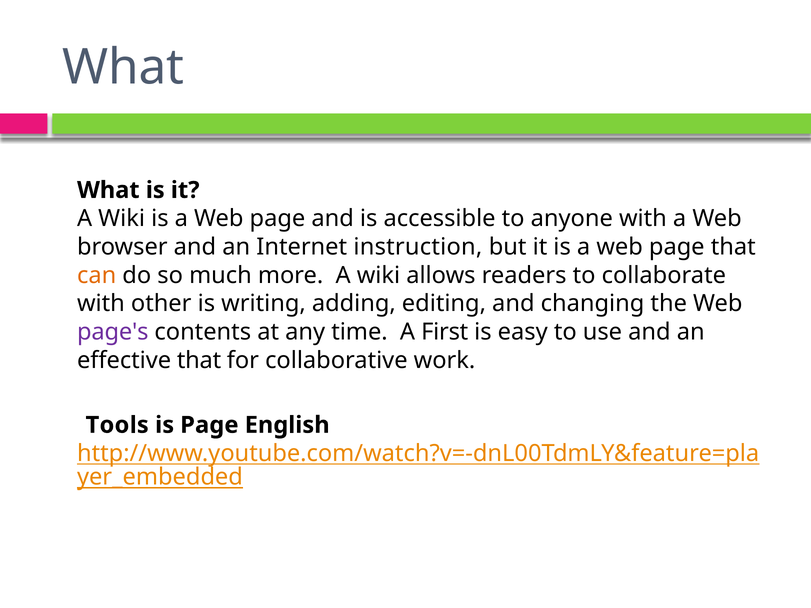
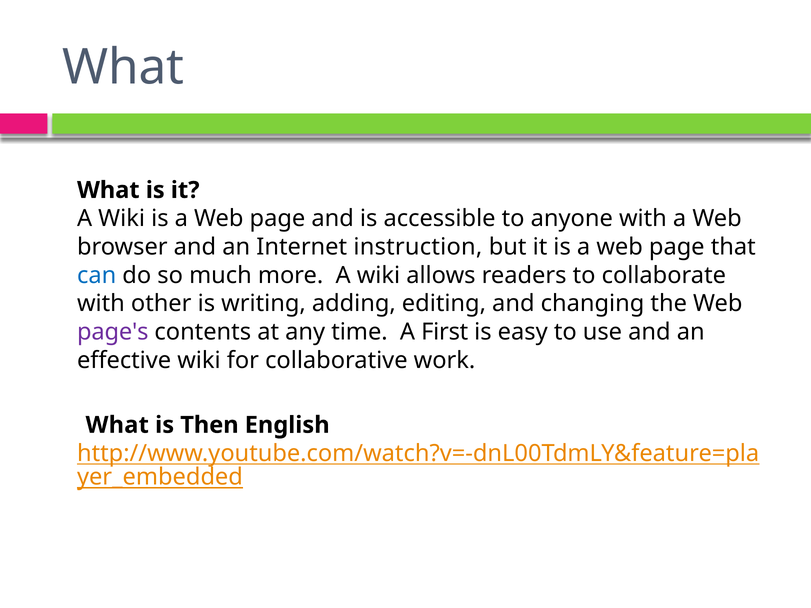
can colour: orange -> blue
effective that: that -> wiki
Tools at (117, 425): Tools -> What
is Page: Page -> Then
